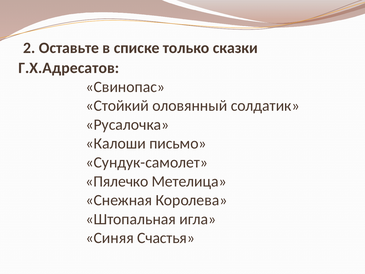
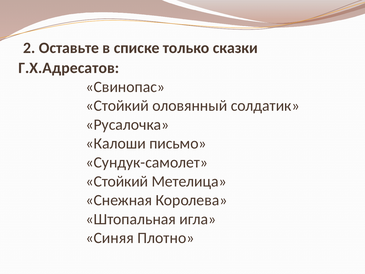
Пялечко at (117, 181): Пялечко -> Стойкий
Счастья: Счастья -> Плотно
